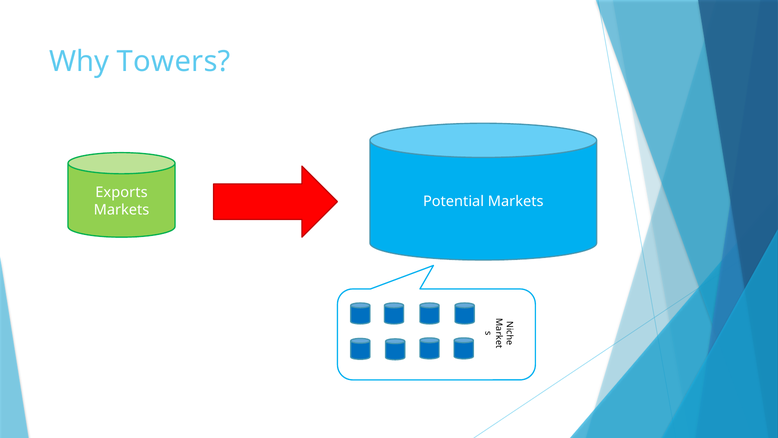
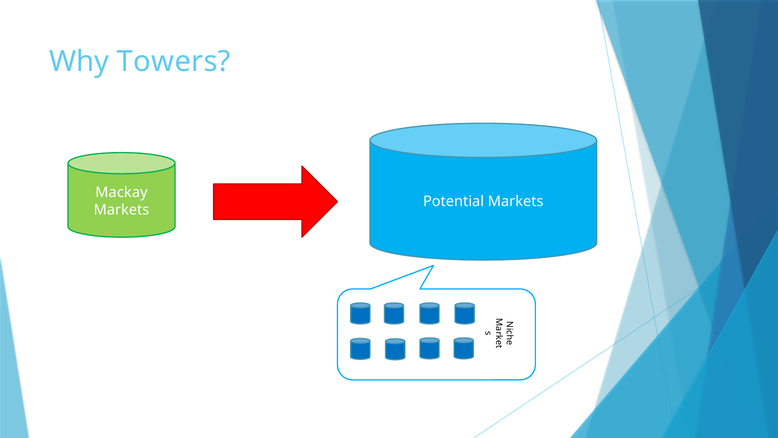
Exports: Exports -> Mackay
